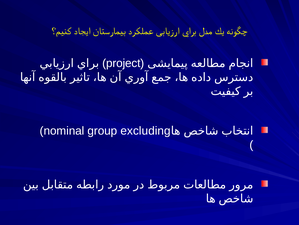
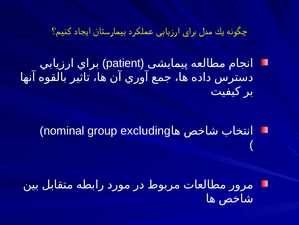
project: project -> patient
